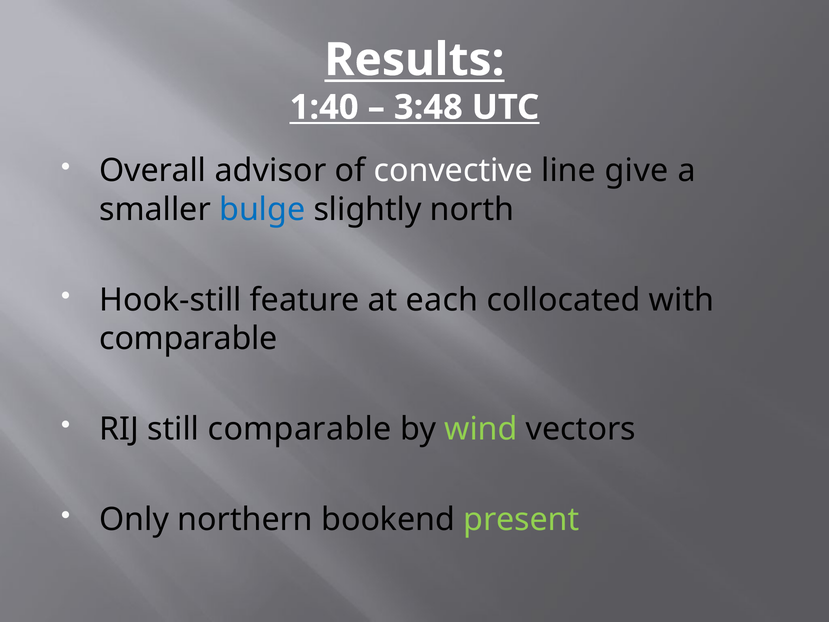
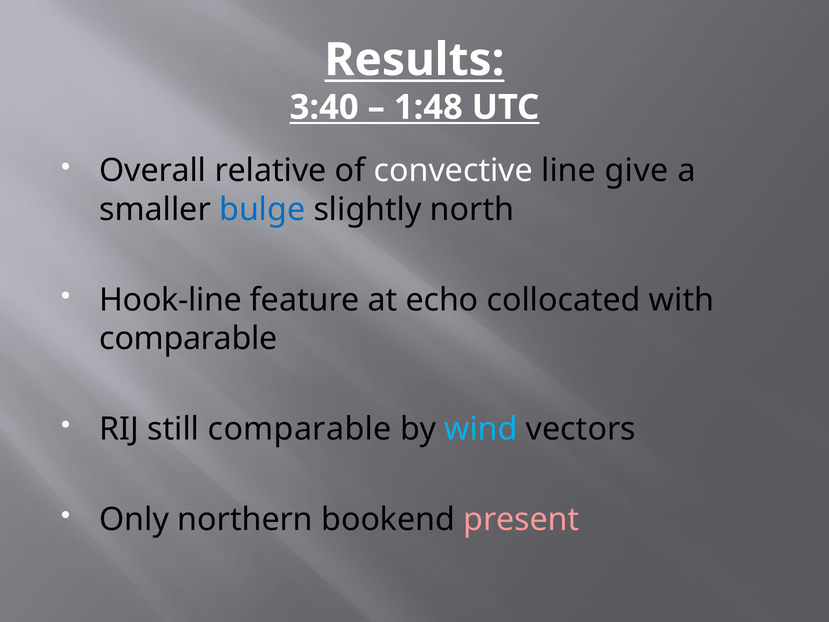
1:40: 1:40 -> 3:40
3:48: 3:48 -> 1:48
advisor: advisor -> relative
Hook-still: Hook-still -> Hook-line
each: each -> echo
wind colour: light green -> light blue
present colour: light green -> pink
